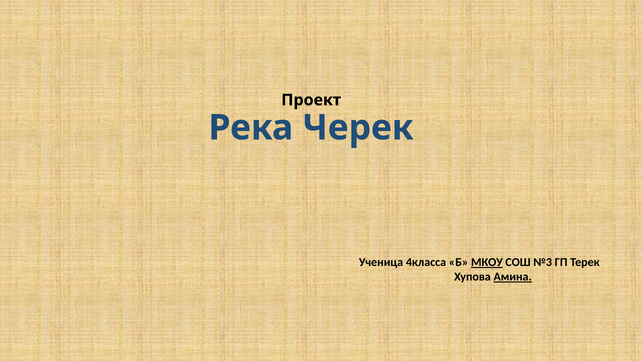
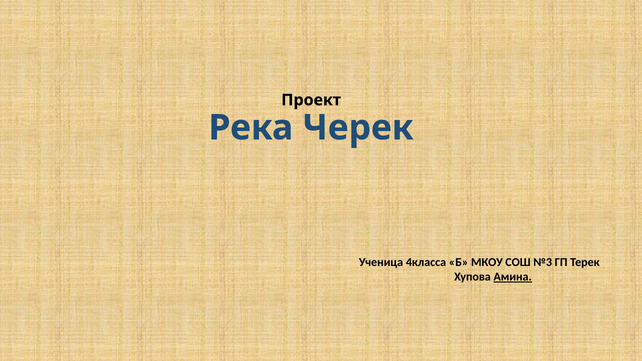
МКОУ underline: present -> none
